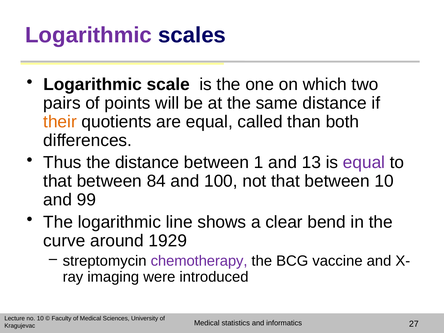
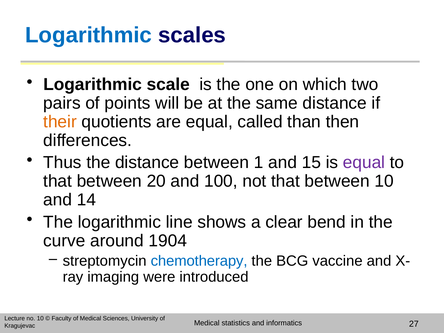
Logarithmic at (89, 35) colour: purple -> blue
both: both -> then
13: 13 -> 15
84: 84 -> 20
99: 99 -> 14
1929: 1929 -> 1904
chemotherapy colour: purple -> blue
